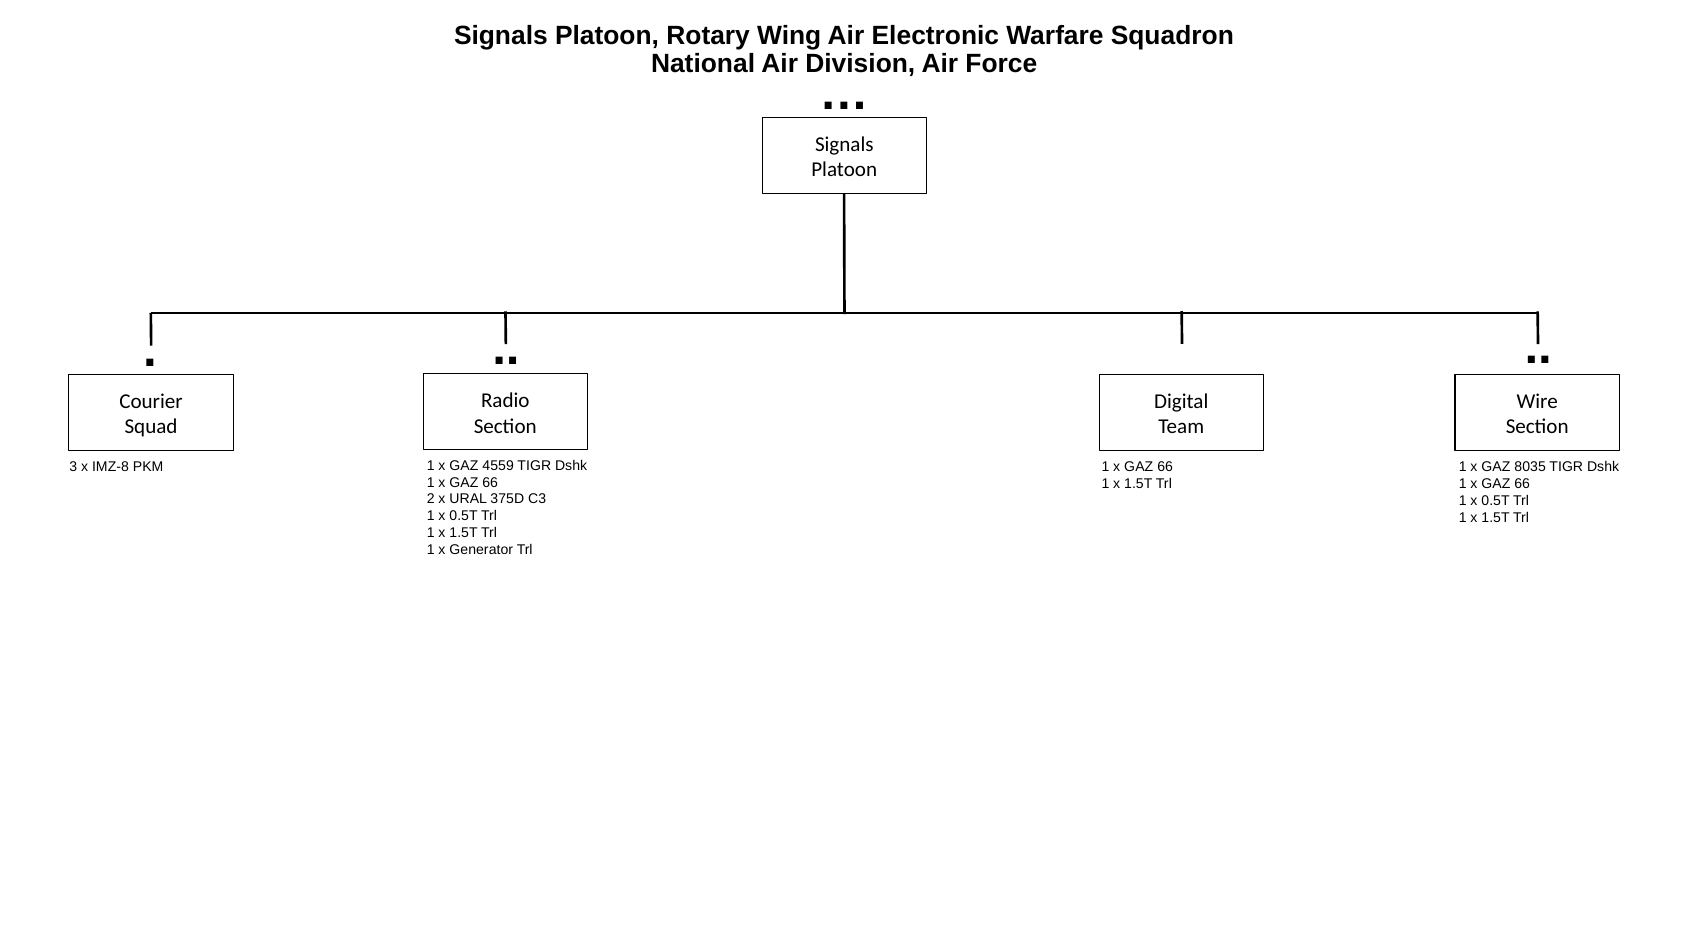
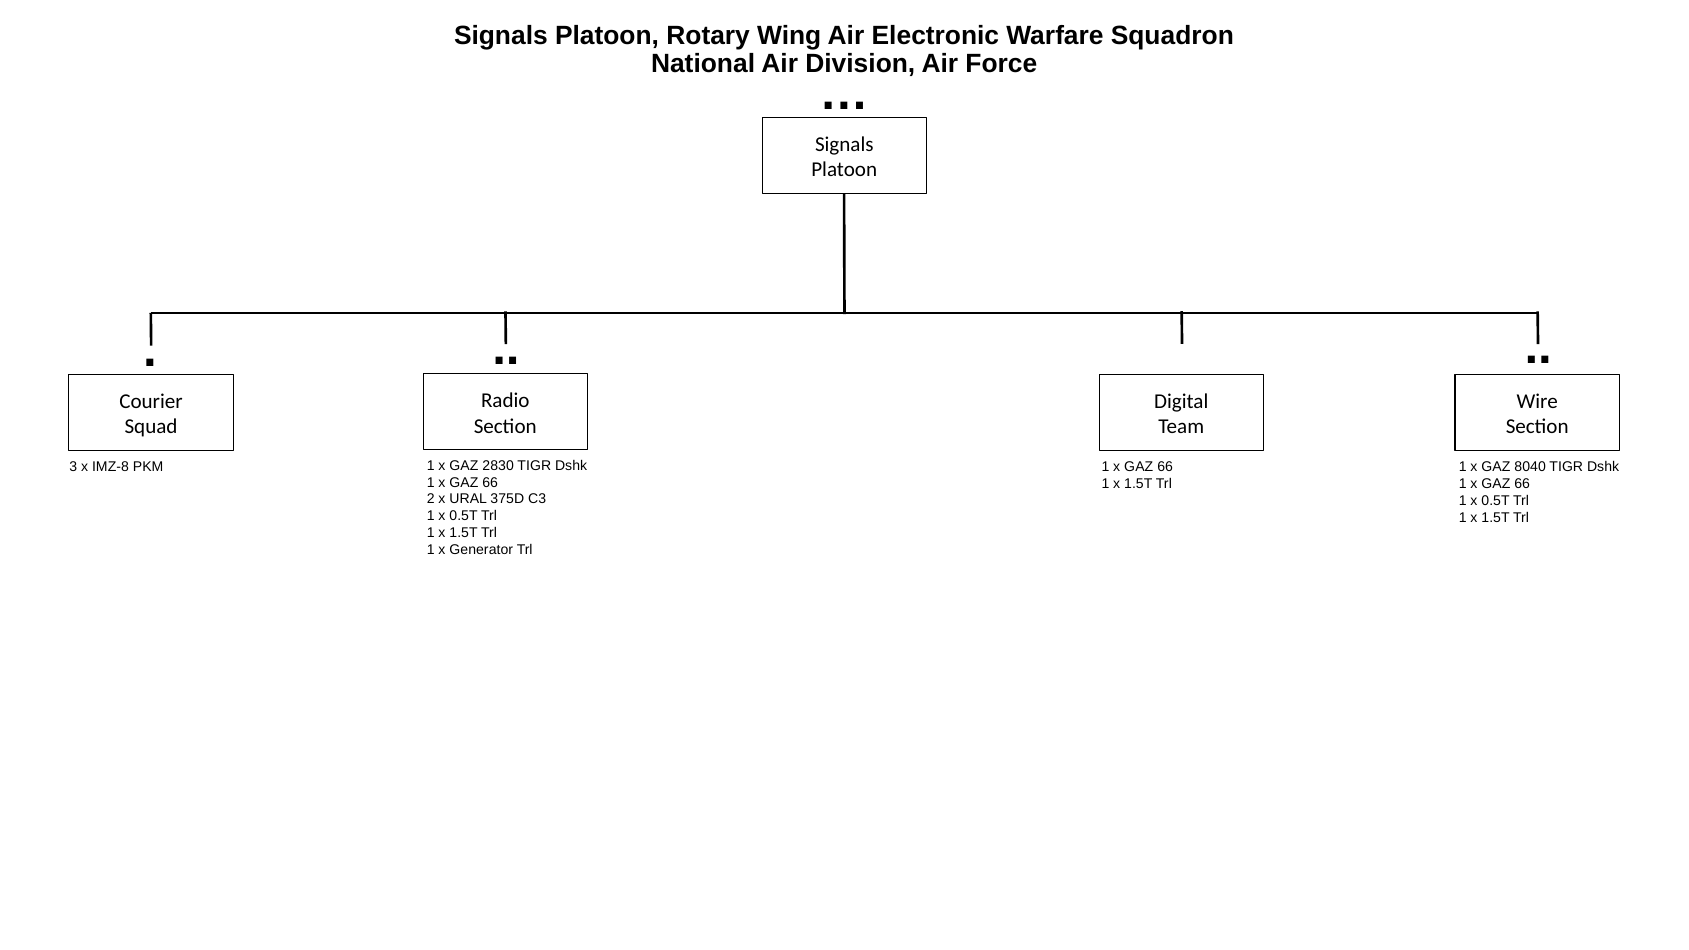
4559: 4559 -> 2830
8035: 8035 -> 8040
